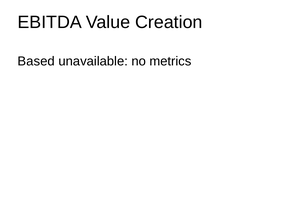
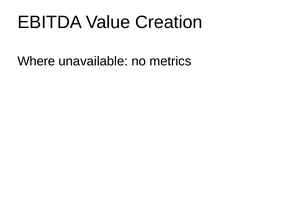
Based: Based -> Where
